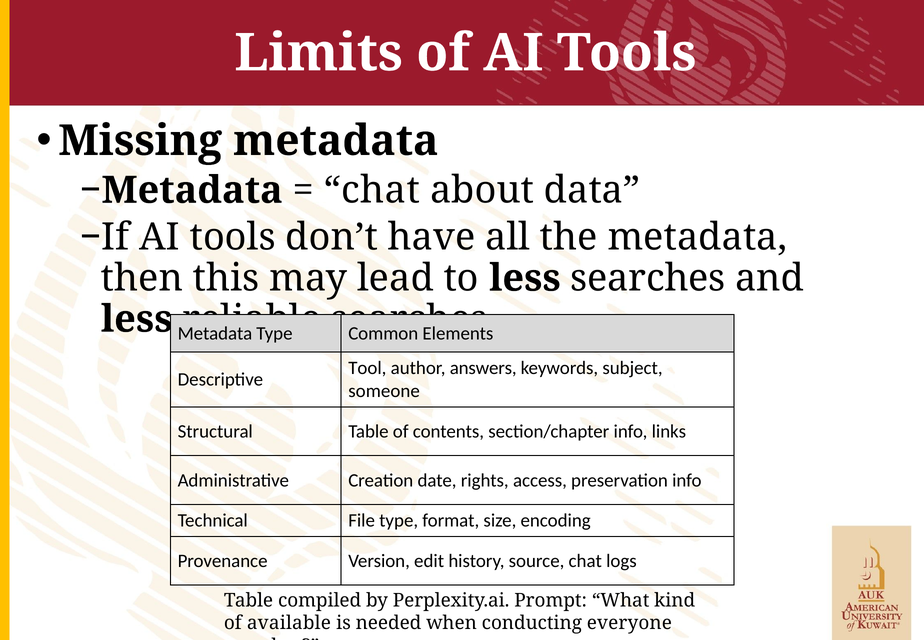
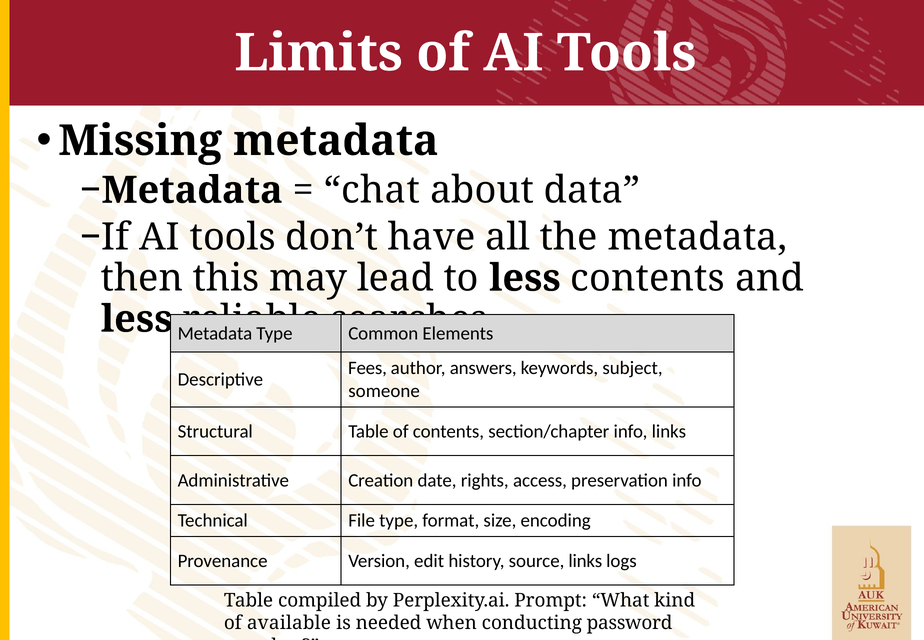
less searches: searches -> contents
Tool: Tool -> Fees
source chat: chat -> links
everyone: everyone -> password
